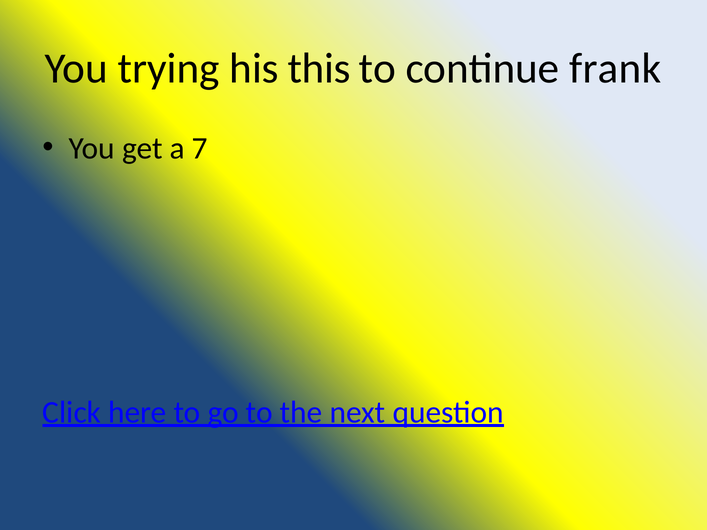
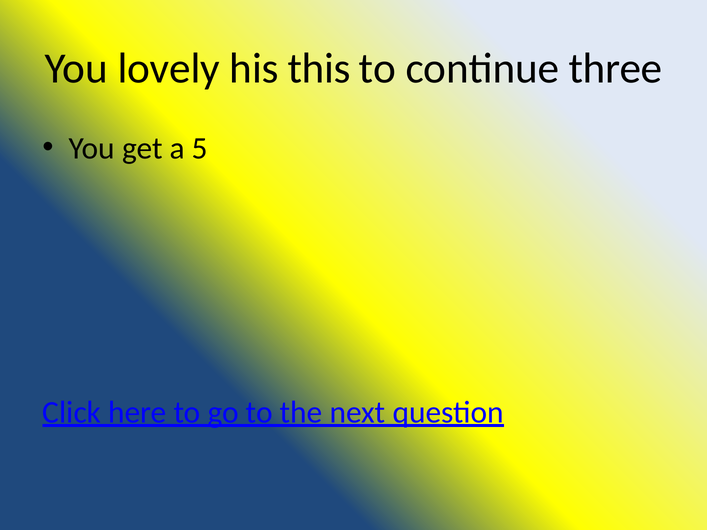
trying: trying -> lovely
frank: frank -> three
7: 7 -> 5
